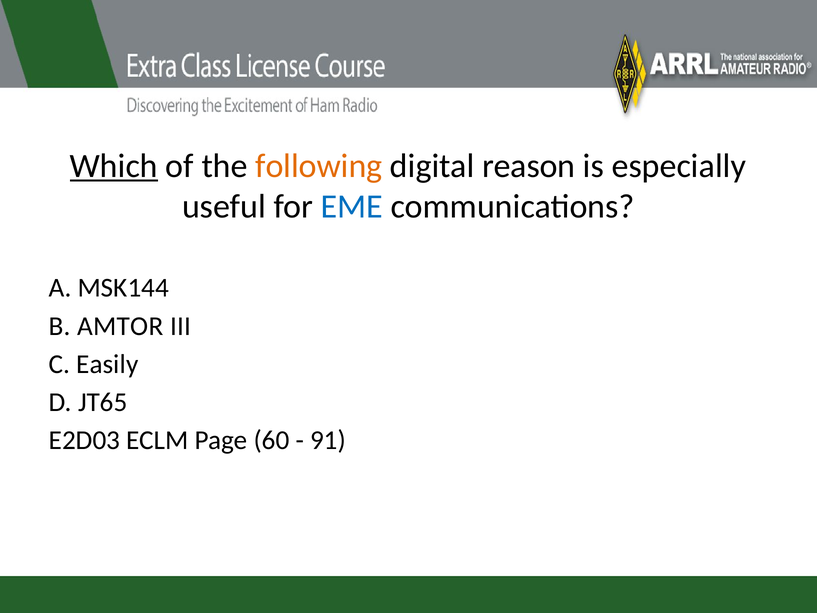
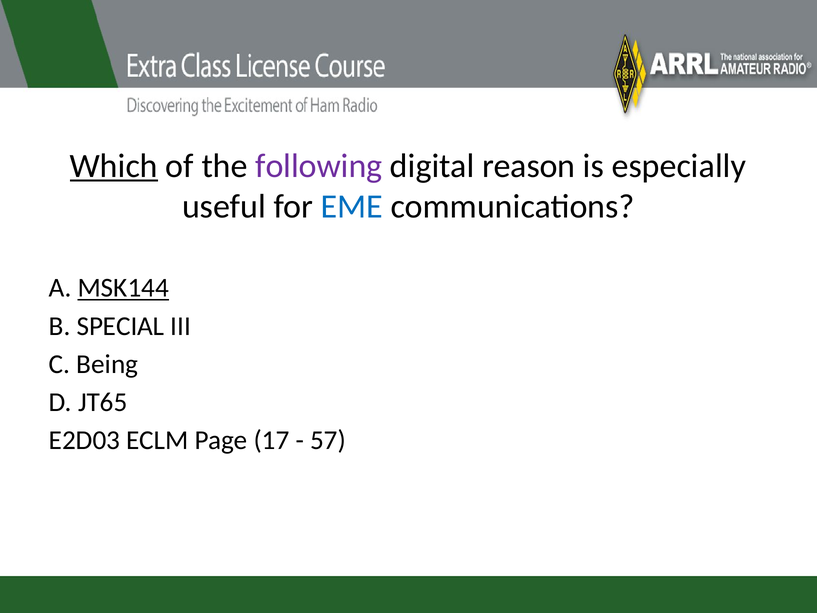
following colour: orange -> purple
MSK144 underline: none -> present
AMTOR: AMTOR -> SPECIAL
Easily: Easily -> Being
60: 60 -> 17
91: 91 -> 57
